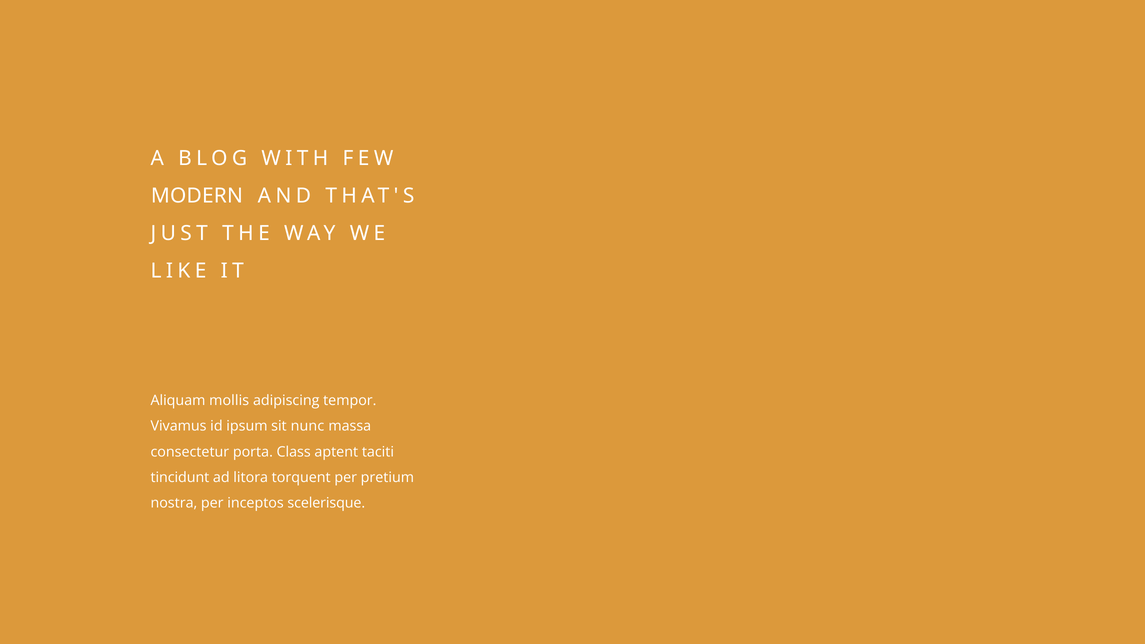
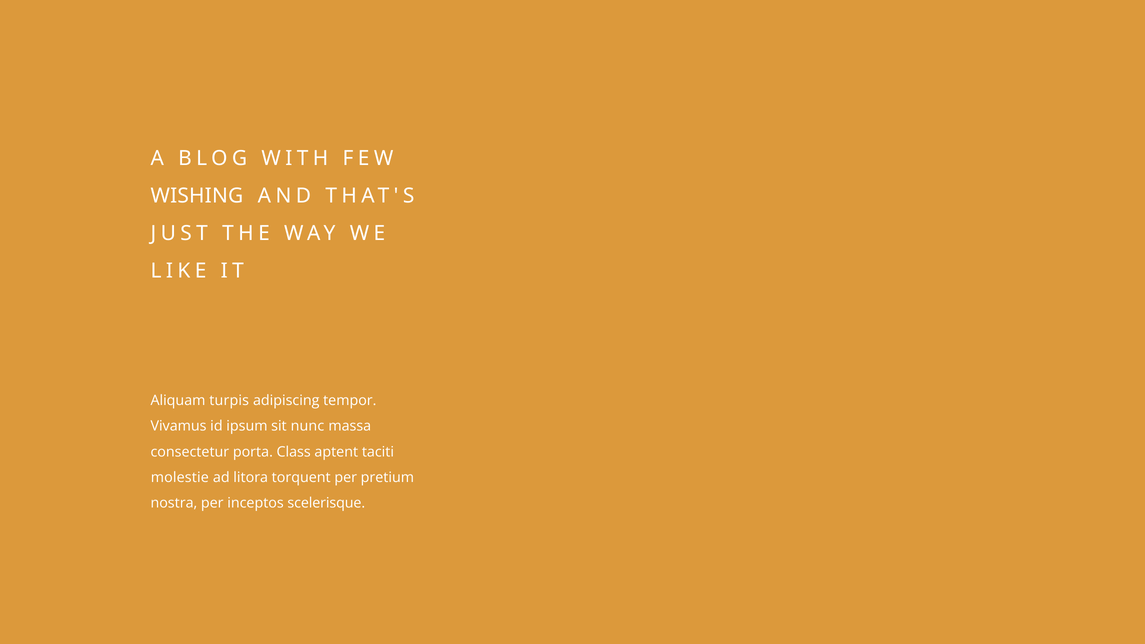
MODERN: MODERN -> WISHING
mollis: mollis -> turpis
tincidunt: tincidunt -> molestie
